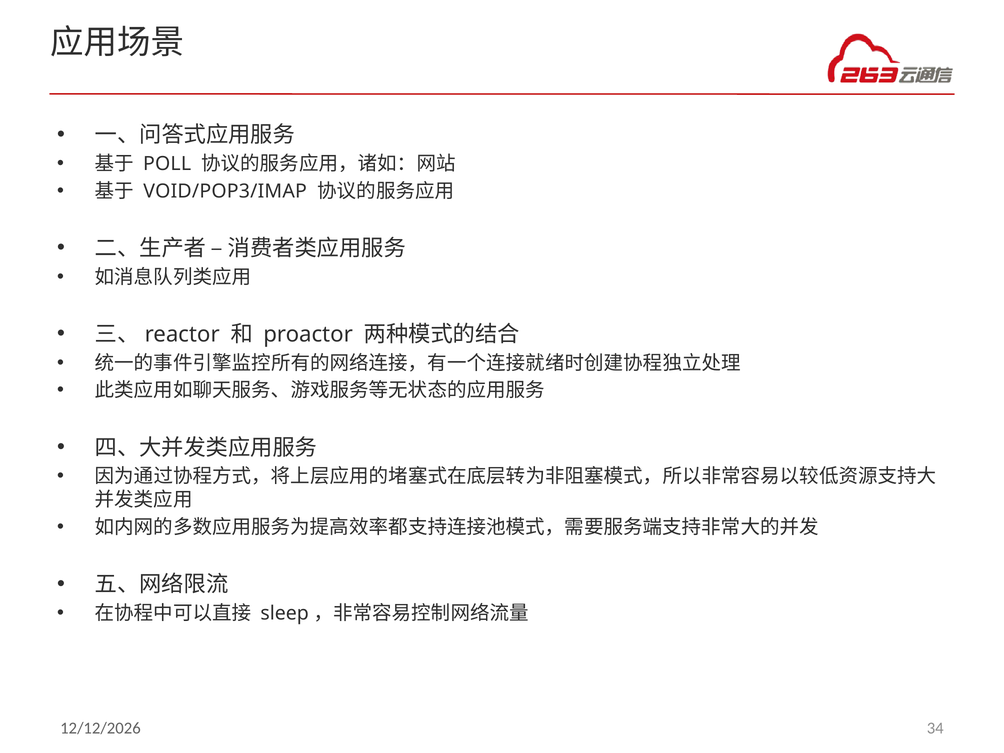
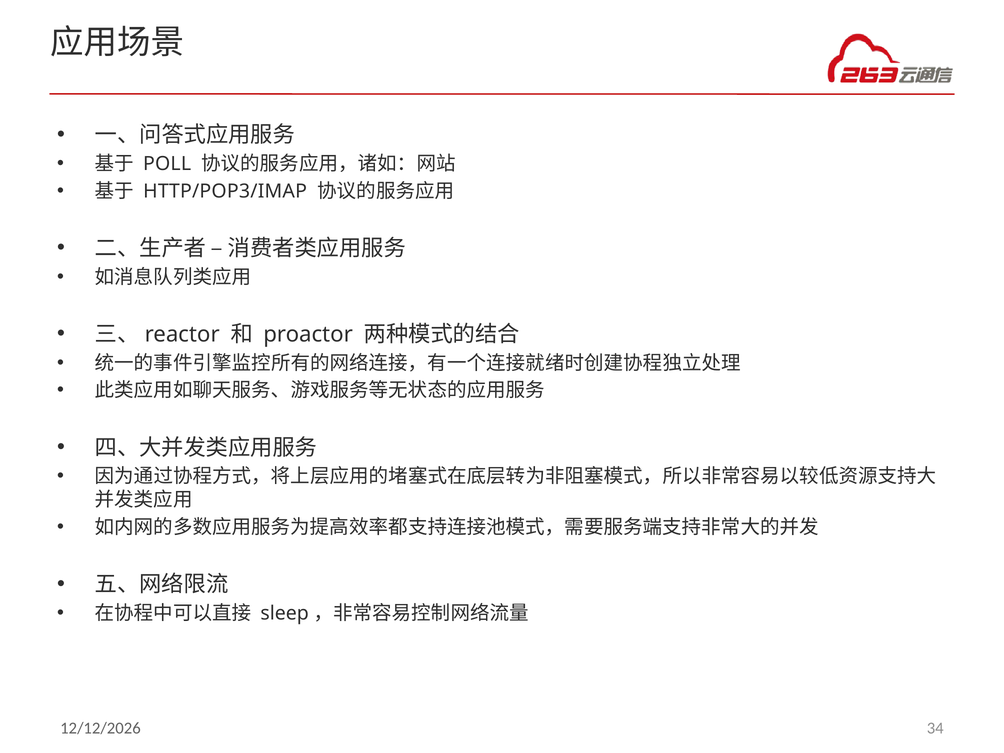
VOID/POP3/IMAP: VOID/POP3/IMAP -> HTTP/POP3/IMAP
